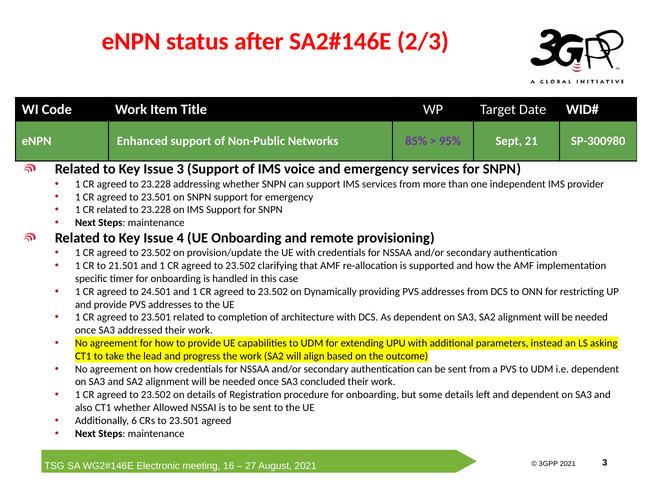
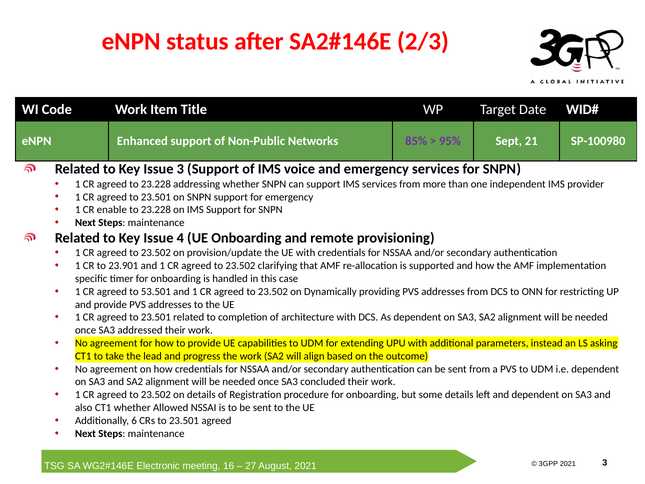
SP-300980: SP-300980 -> SP-100980
CR related: related -> enable
21.501: 21.501 -> 23.901
24.501: 24.501 -> 53.501
